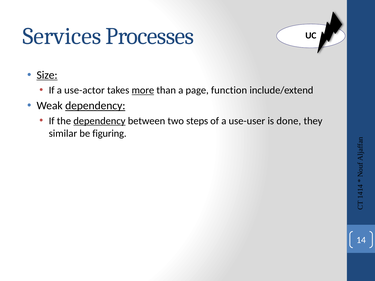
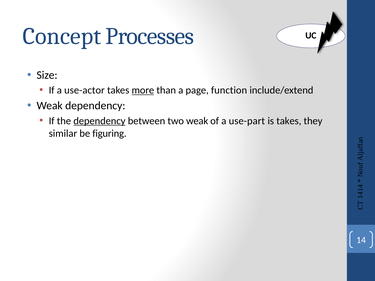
Services: Services -> Concept
Size underline: present -> none
dependency at (95, 106) underline: present -> none
two steps: steps -> weak
use-user: use-user -> use-part
is done: done -> takes
